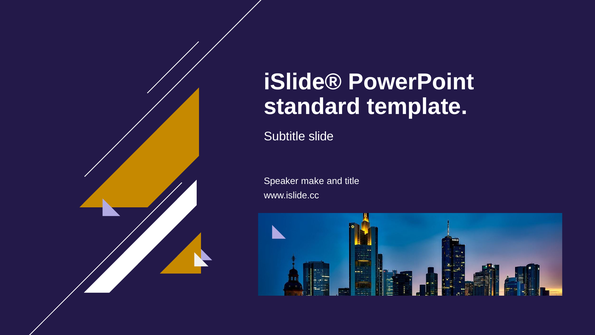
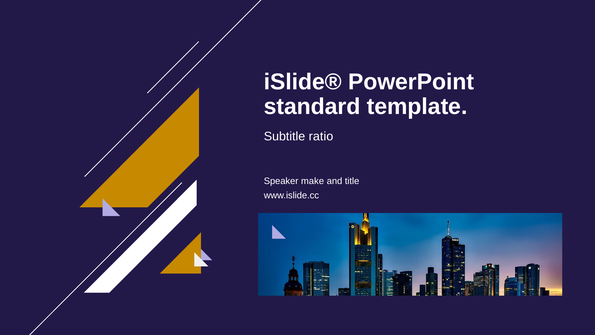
slide: slide -> ratio
